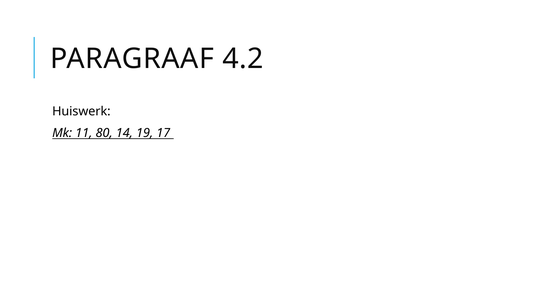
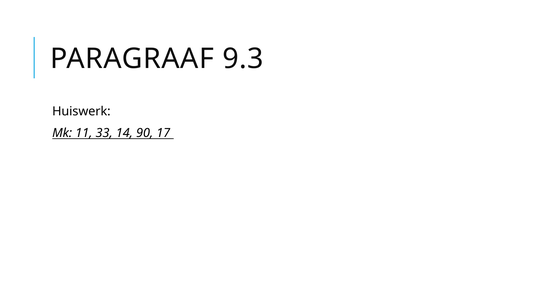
4.2: 4.2 -> 9.3
80: 80 -> 33
19: 19 -> 90
